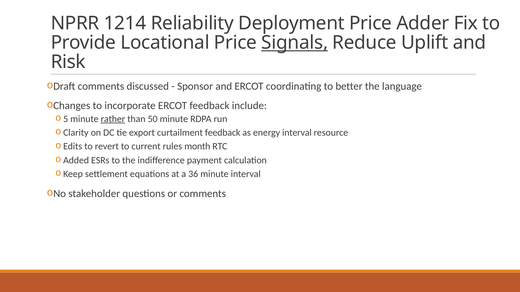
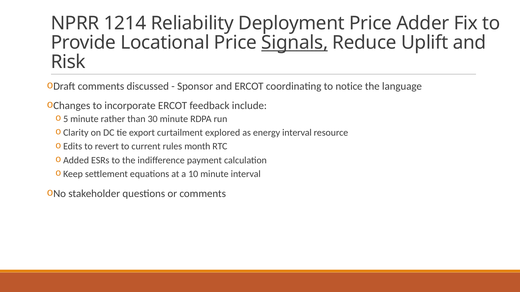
better: better -> notice
rather underline: present -> none
50: 50 -> 30
curtailment feedback: feedback -> explored
36: 36 -> 10
